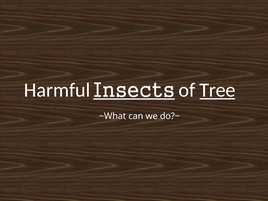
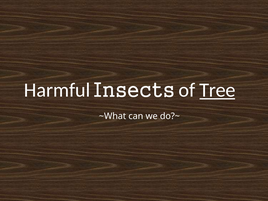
Insects underline: present -> none
